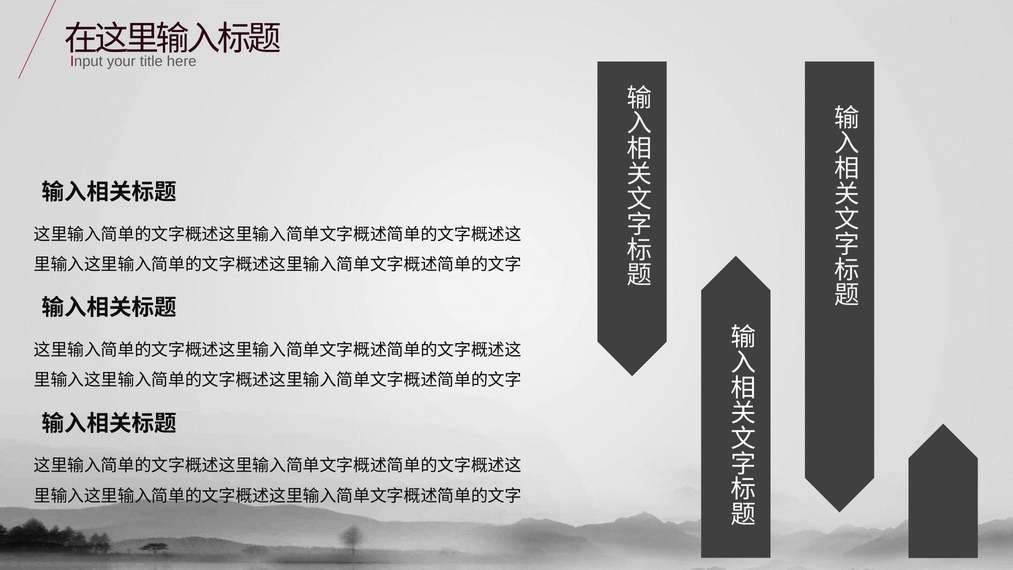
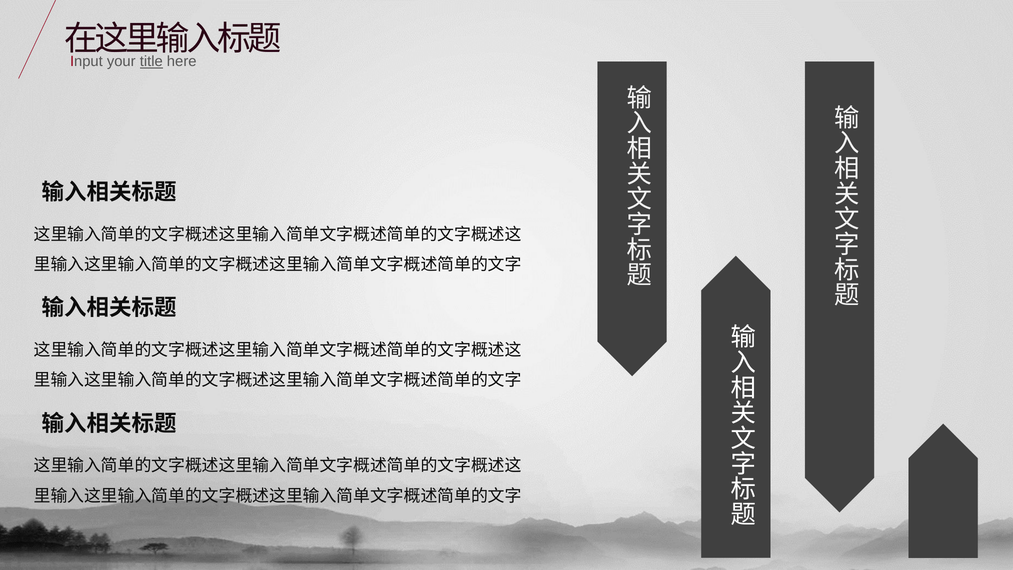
title underline: none -> present
